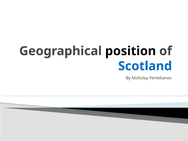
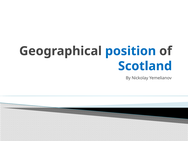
position colour: black -> blue
